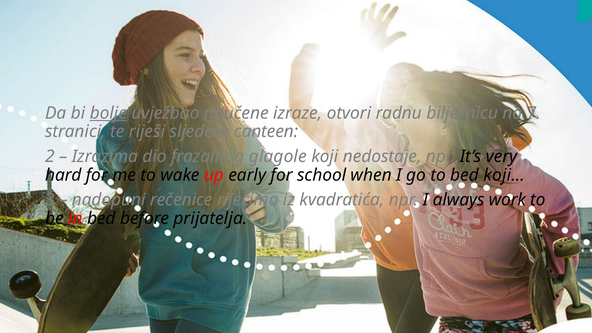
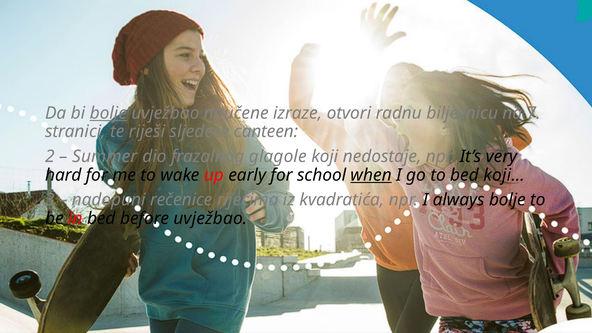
Izrazima: Izrazima -> Summer
when underline: none -> present
always work: work -> bolje
before prijatelja: prijatelja -> uvježbao
